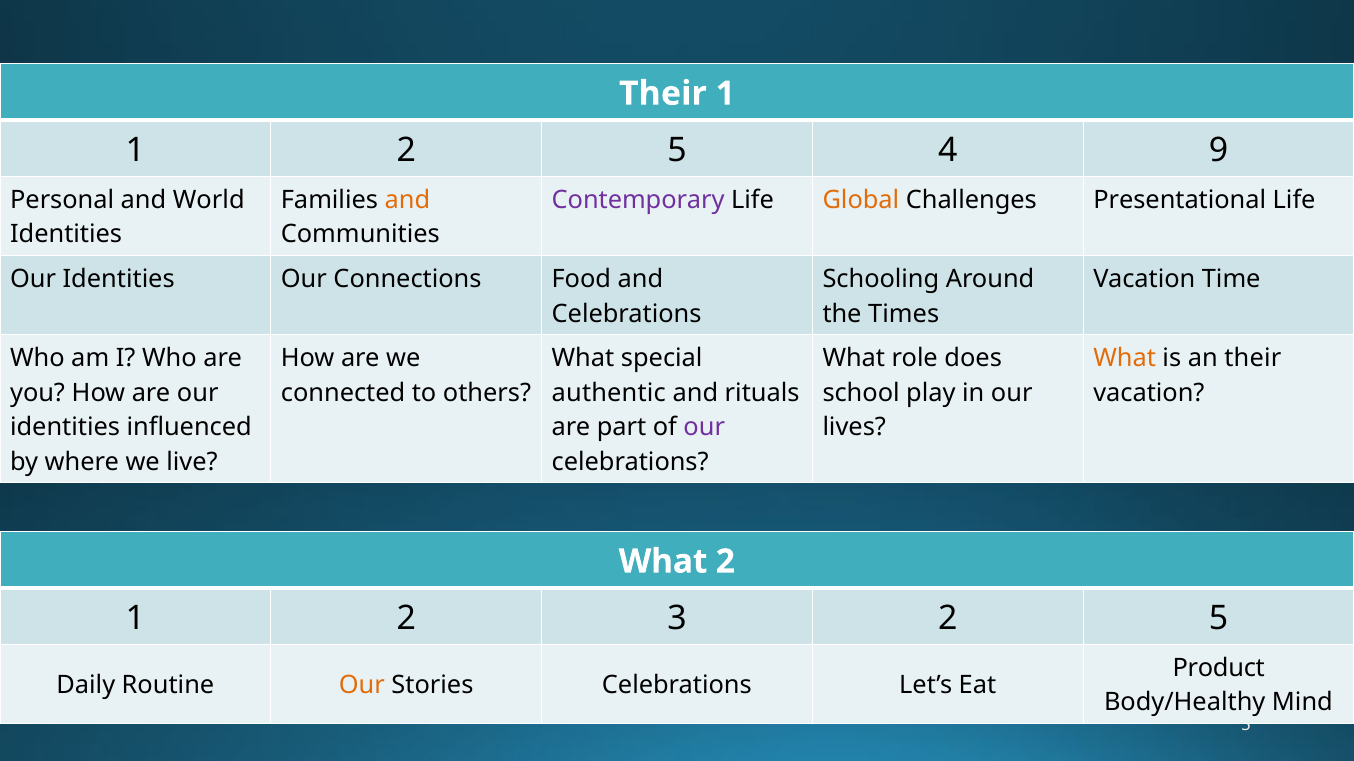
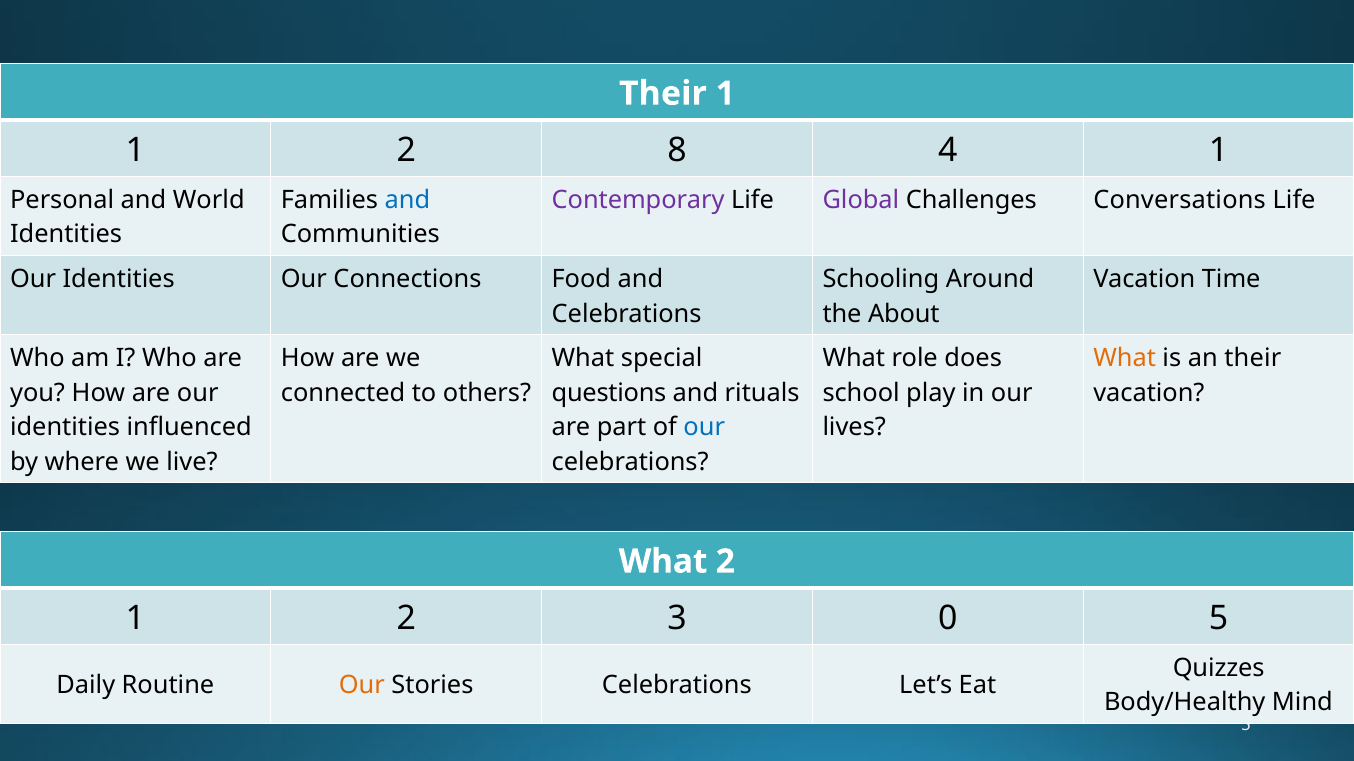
1 2 5: 5 -> 8
4 9: 9 -> 1
and at (407, 200) colour: orange -> blue
Global colour: orange -> purple
Presentational: Presentational -> Conversations
Times: Times -> About
authentic: authentic -> questions
our at (704, 428) colour: purple -> blue
3 2: 2 -> 0
Product: Product -> Quizzes
